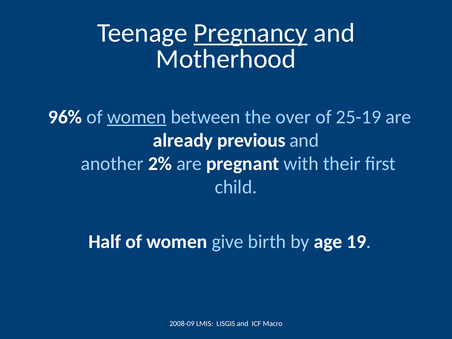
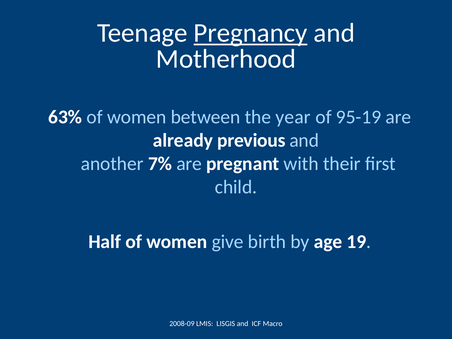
96%: 96% -> 63%
women at (137, 117) underline: present -> none
over: over -> year
25-19: 25-19 -> 95-19
2%: 2% -> 7%
